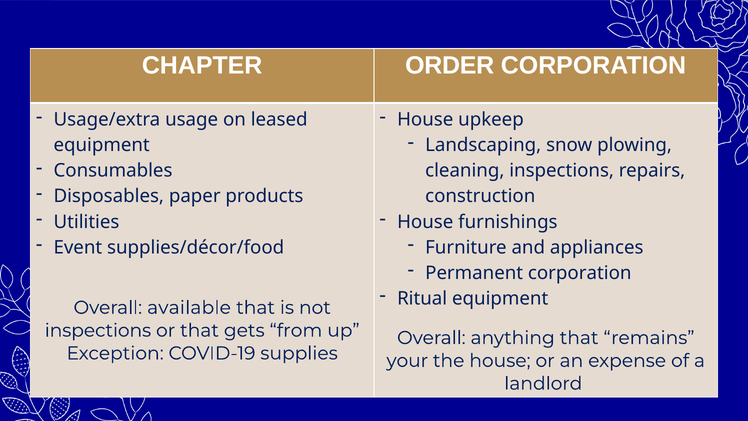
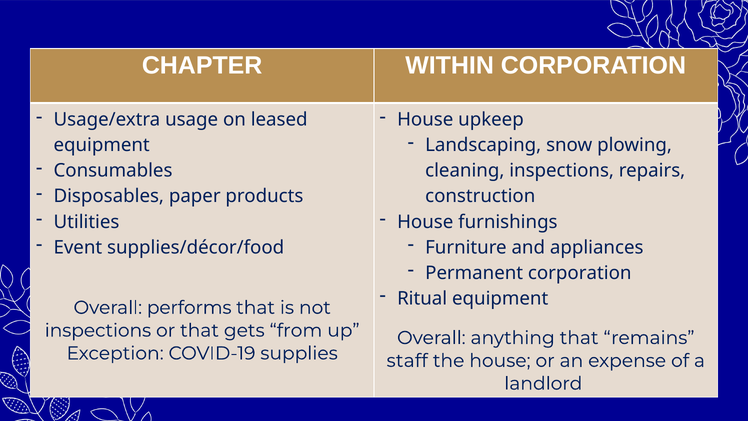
ORDER: ORDER -> WITHIN
available: available -> performs
your: your -> staff
